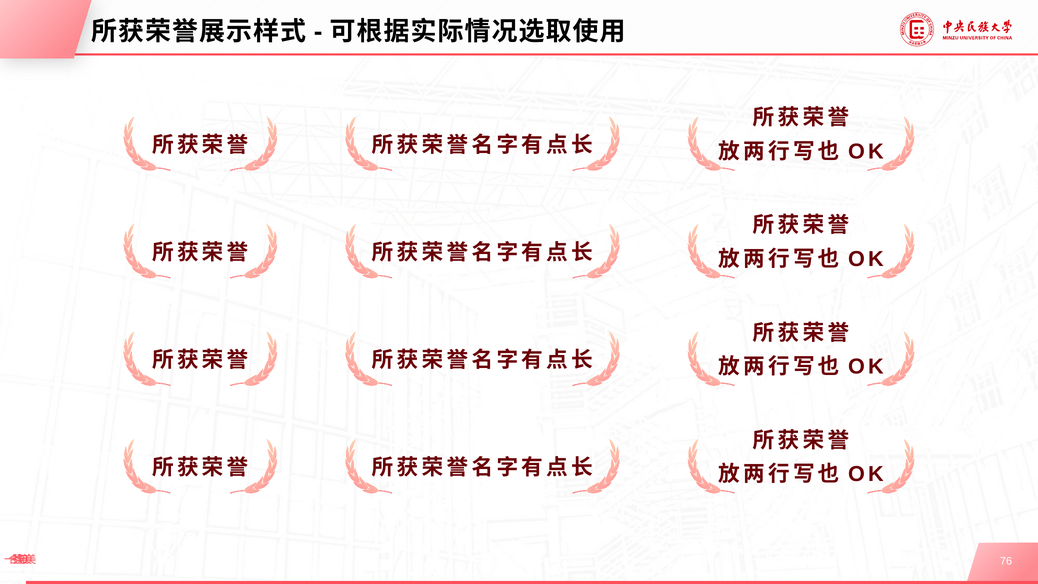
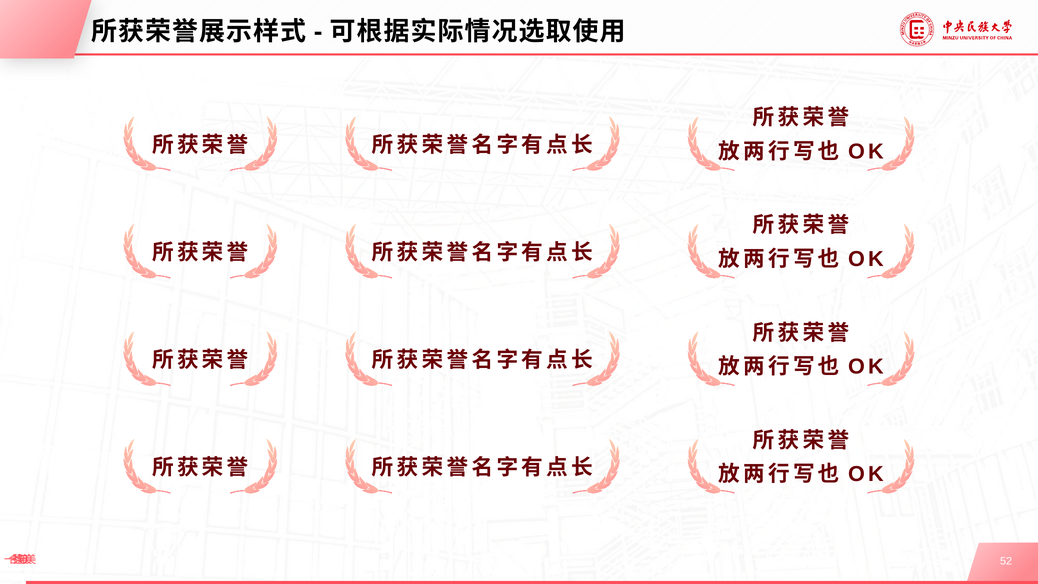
76: 76 -> 52
